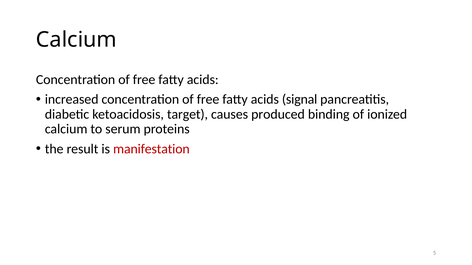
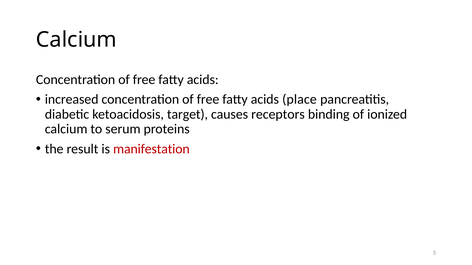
signal: signal -> place
produced: produced -> receptors
